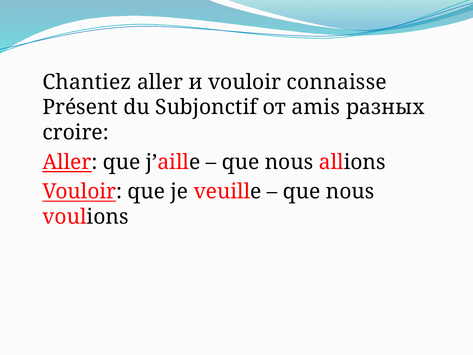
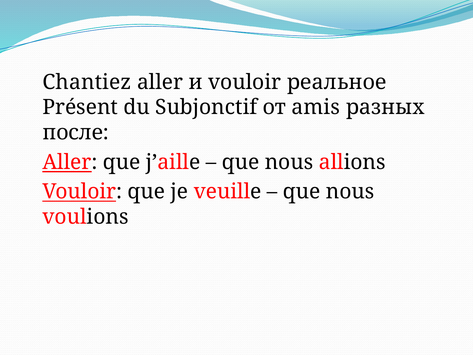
connaisse: connaisse -> реальное
croire: croire -> после
